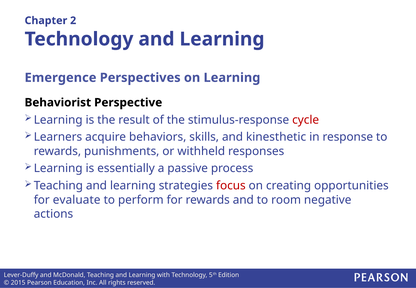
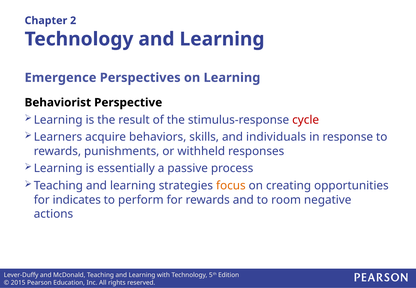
kinesthetic: kinesthetic -> individuals
focus colour: red -> orange
evaluate: evaluate -> indicates
